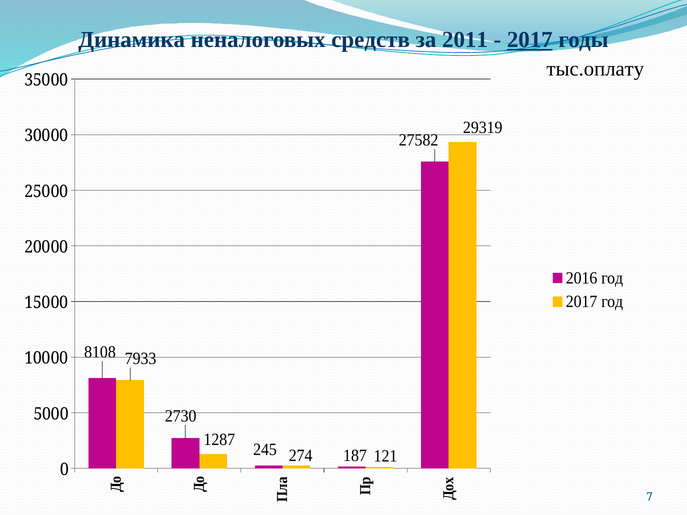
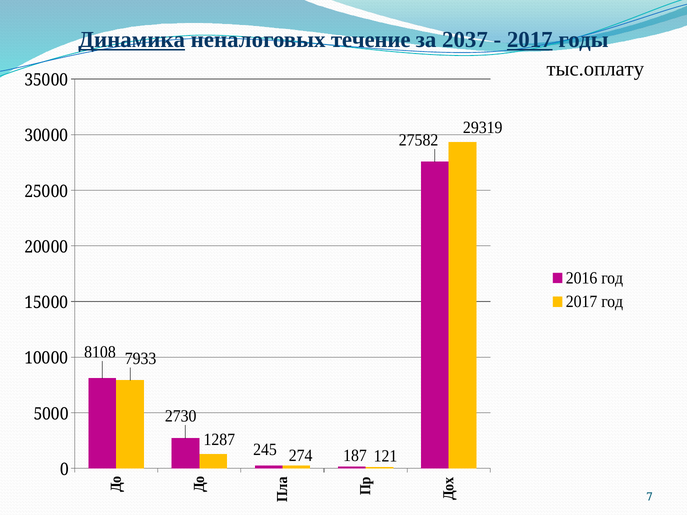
Динамика underline: none -> present
средств: средств -> течение
2011: 2011 -> 2037
